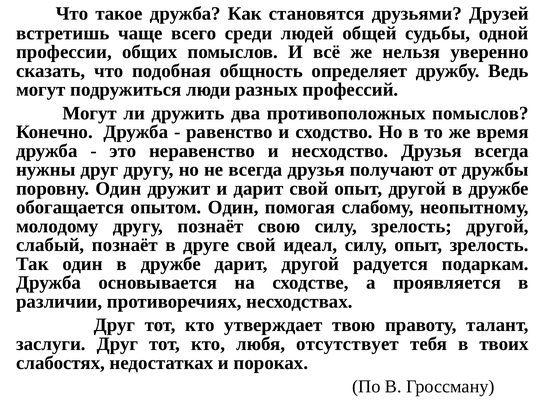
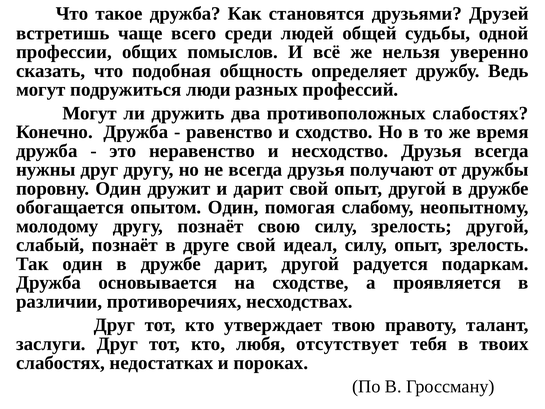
противоположных помыслов: помыслов -> слабостях
